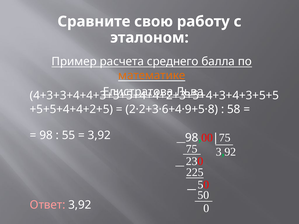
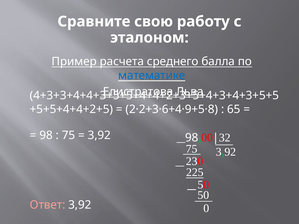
математике colour: orange -> blue
58: 58 -> 65
55 at (68, 135): 55 -> 75
75 at (225, 138): 75 -> 32
